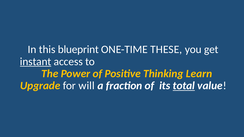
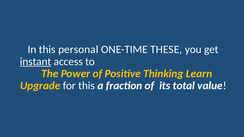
blueprint: blueprint -> personal
for will: will -> this
total underline: present -> none
